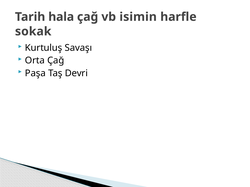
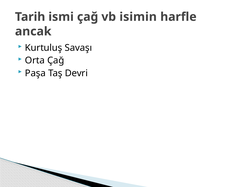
hala: hala -> ismi
sokak: sokak -> ancak
